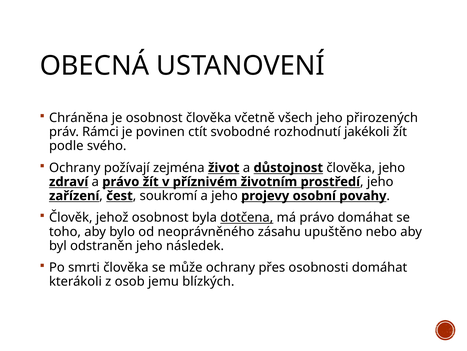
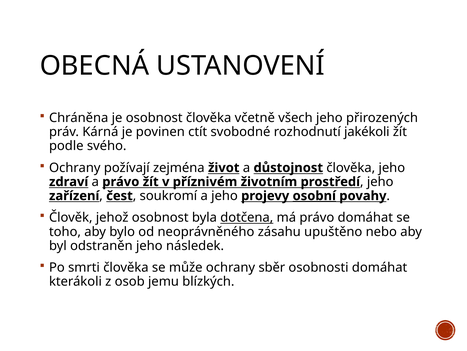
Rámci: Rámci -> Kárná
osobní underline: none -> present
přes: přes -> sběr
